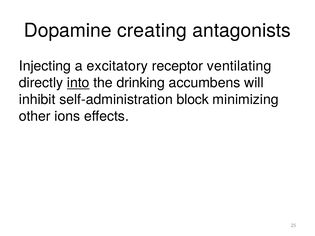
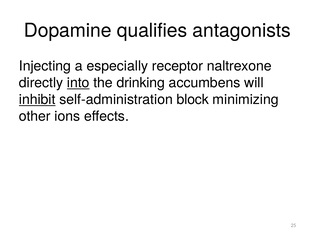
creating: creating -> qualifies
excitatory: excitatory -> especially
ventilating: ventilating -> naltrexone
inhibit underline: none -> present
